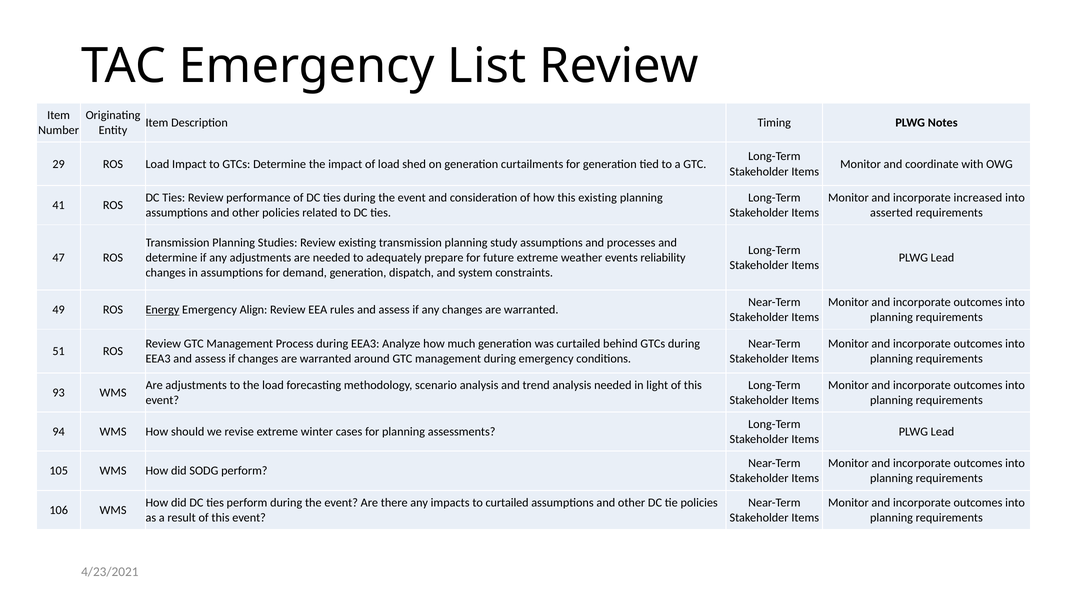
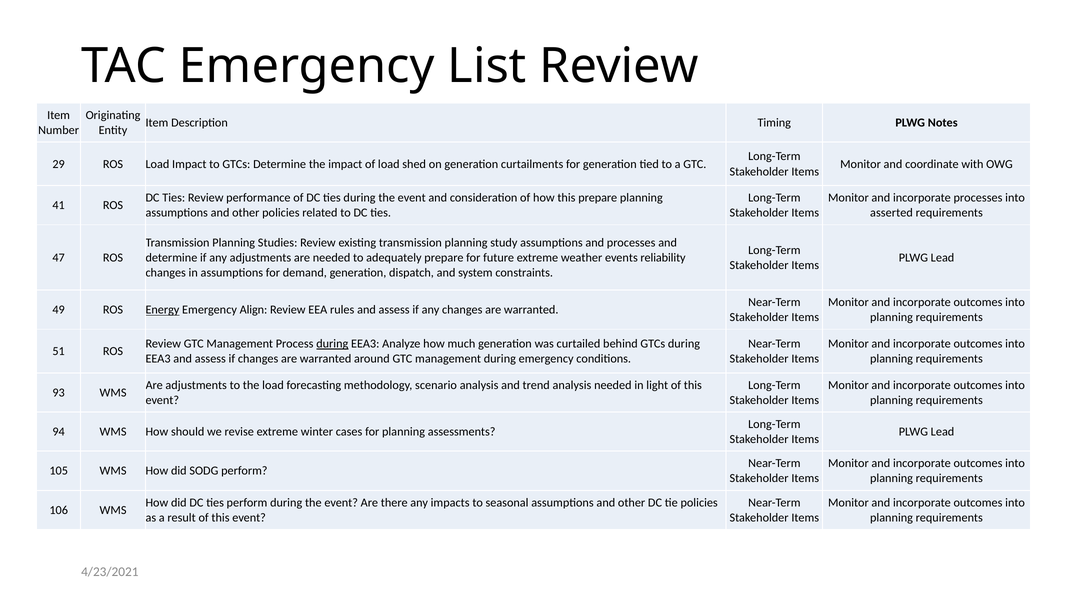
this existing: existing -> prepare
incorporate increased: increased -> processes
during at (332, 344) underline: none -> present
to curtailed: curtailed -> seasonal
